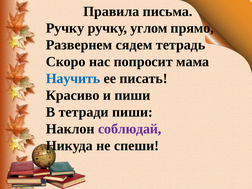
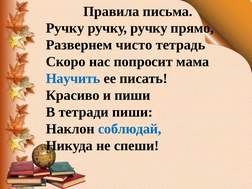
углом at (149, 28): углом -> ручку
сядем: сядем -> чисто
соблюдай colour: purple -> blue
